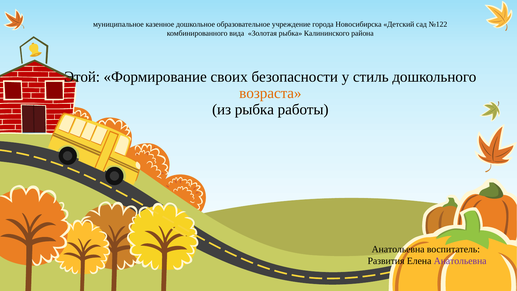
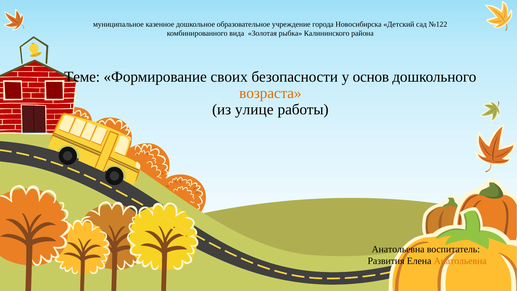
Этой: Этой -> Теме
стиль: стиль -> основ
из рыбка: рыбка -> улице
Анатольевна at (460, 261) colour: purple -> orange
